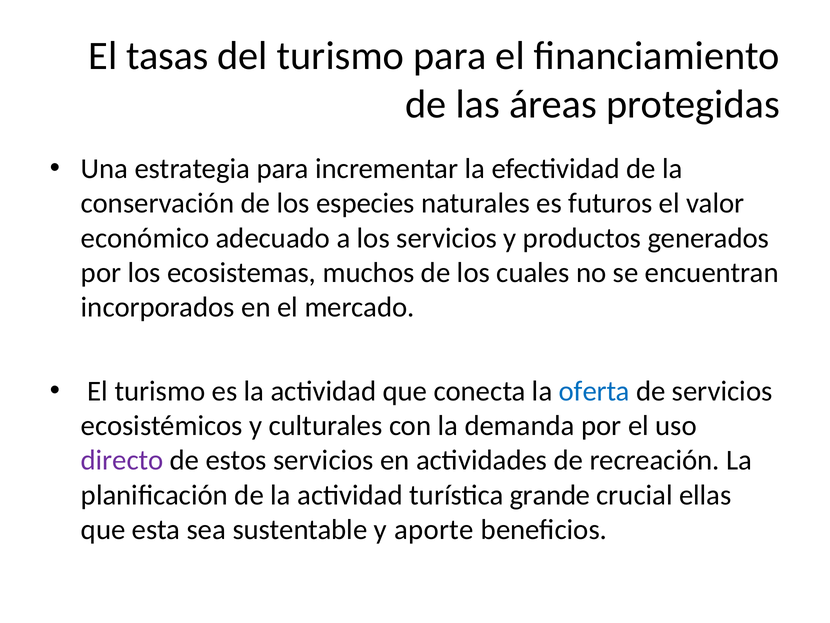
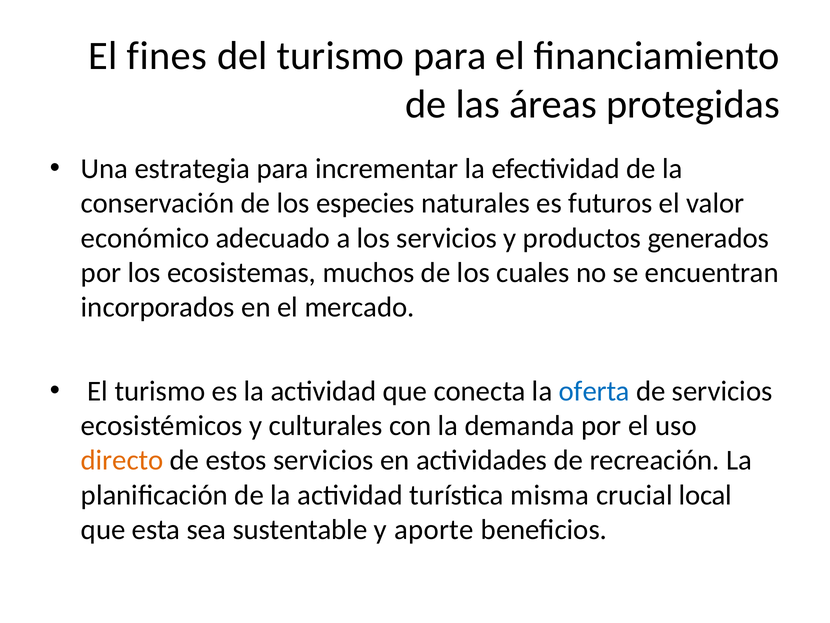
tasas: tasas -> fines
directo colour: purple -> orange
grande: grande -> misma
ellas: ellas -> local
